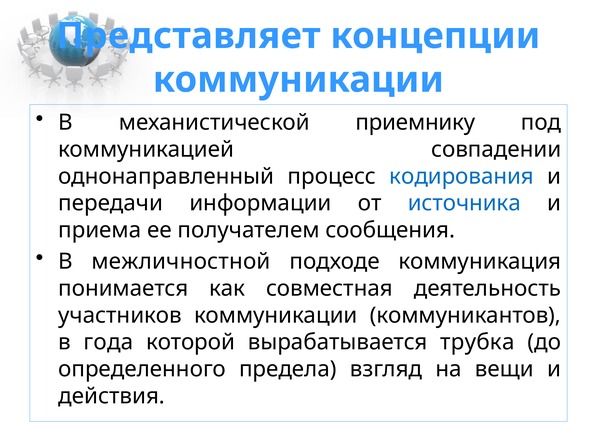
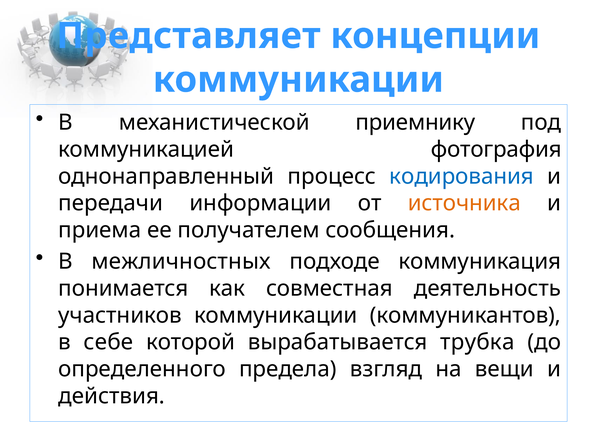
совпадении: совпадении -> фотография
источника colour: blue -> orange
межличностной: межличностной -> межличностных
года: года -> себе
